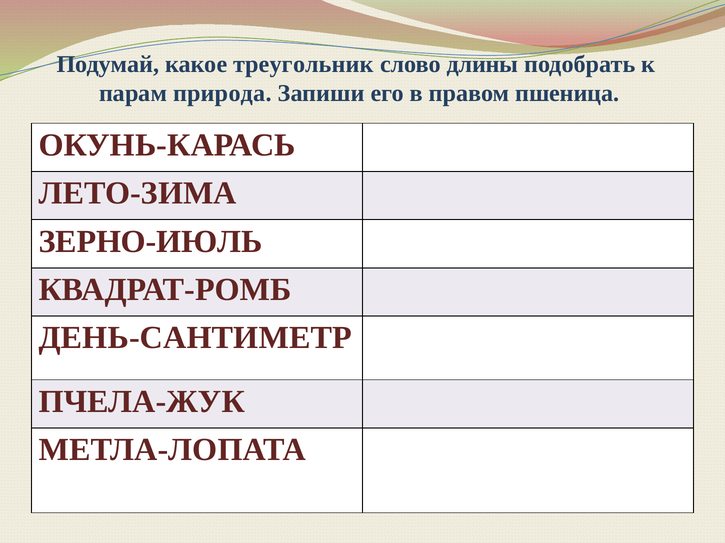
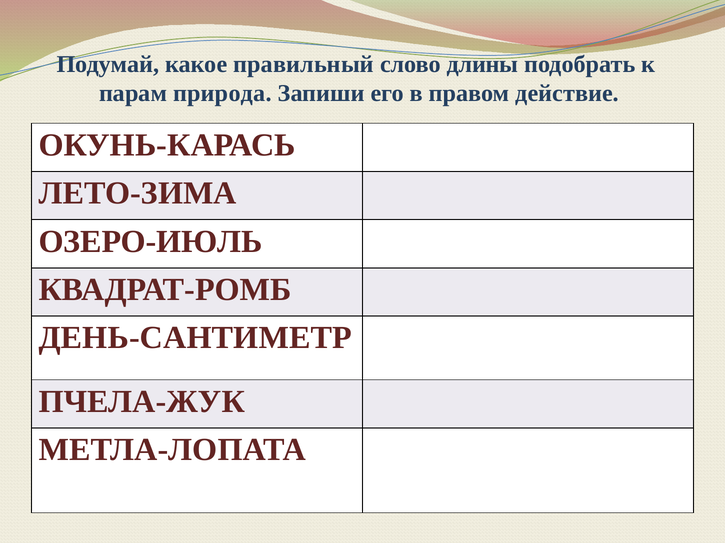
треугольник: треугольник -> правильный
пшеница: пшеница -> действие
ЗЕРНО-ИЮЛЬ: ЗЕРНО-ИЮЛЬ -> ОЗЕРО-ИЮЛЬ
